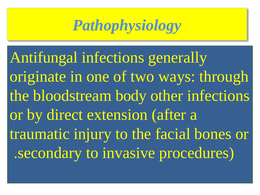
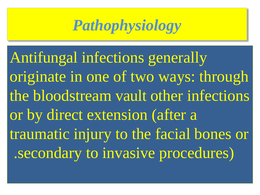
body: body -> vault
